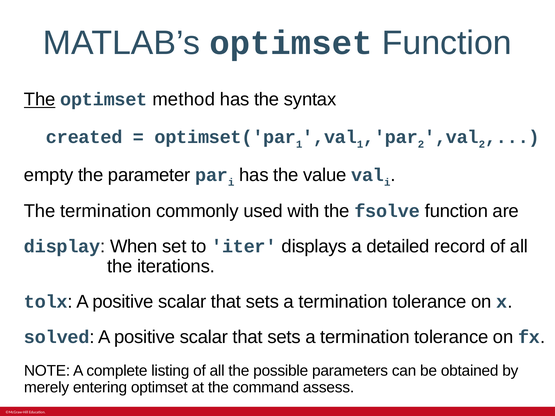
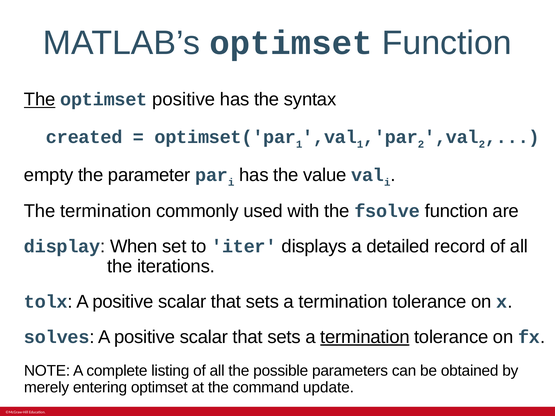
optimset method: method -> positive
solved: solved -> solves
termination at (365, 337) underline: none -> present
assess: assess -> update
